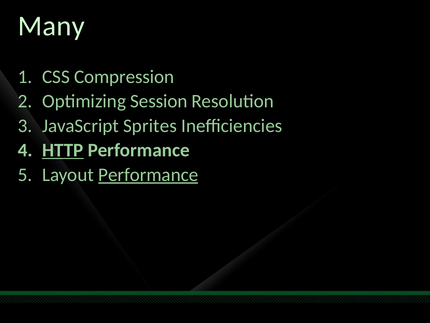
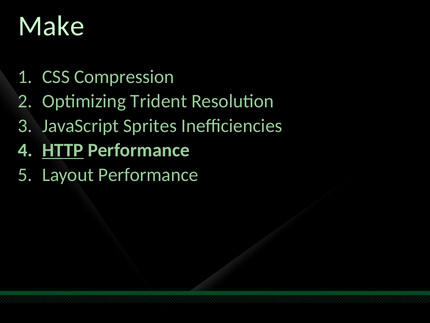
Many: Many -> Make
Session: Session -> Trident
Performance at (148, 175) underline: present -> none
